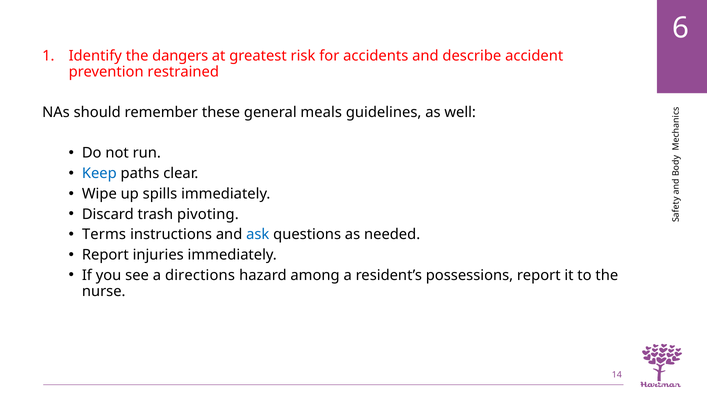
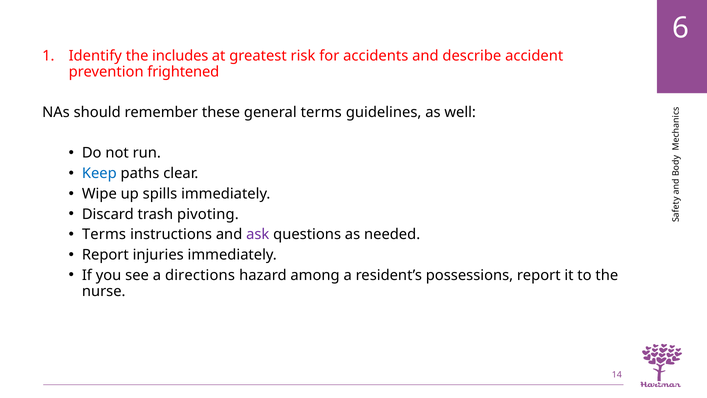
dangers: dangers -> includes
restrained: restrained -> frightened
general meals: meals -> terms
ask colour: blue -> purple
